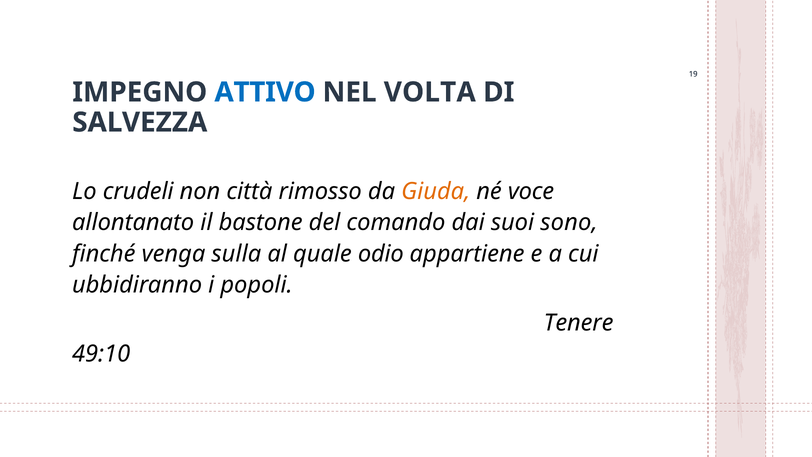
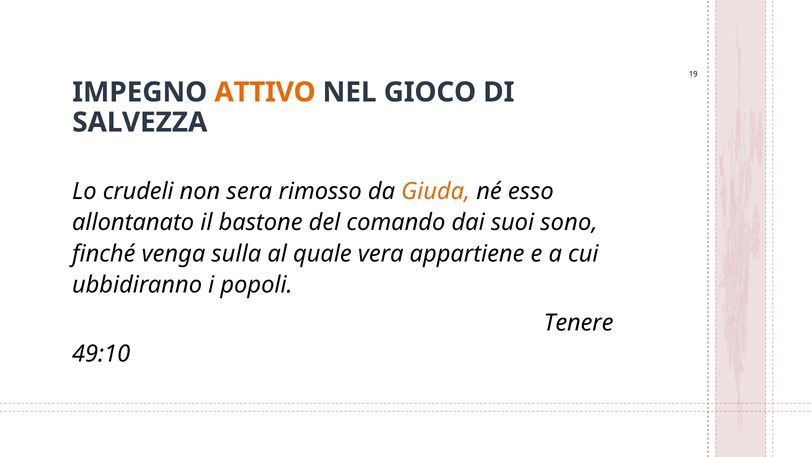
ATTIVO colour: blue -> orange
VOLTA: VOLTA -> GIOCO
città: città -> sera
voce: voce -> esso
odio: odio -> vera
